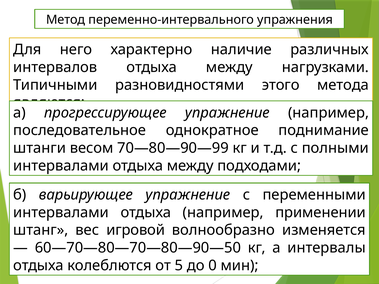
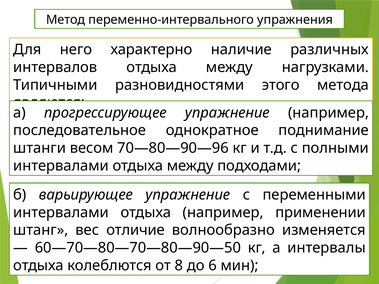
70—80—90—99: 70—80—90—99 -> 70—80—90—96
игровой: игровой -> отличие
5: 5 -> 8
0: 0 -> 6
